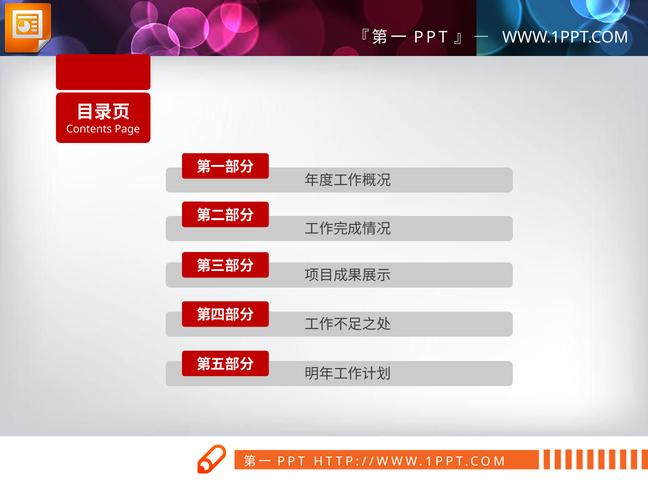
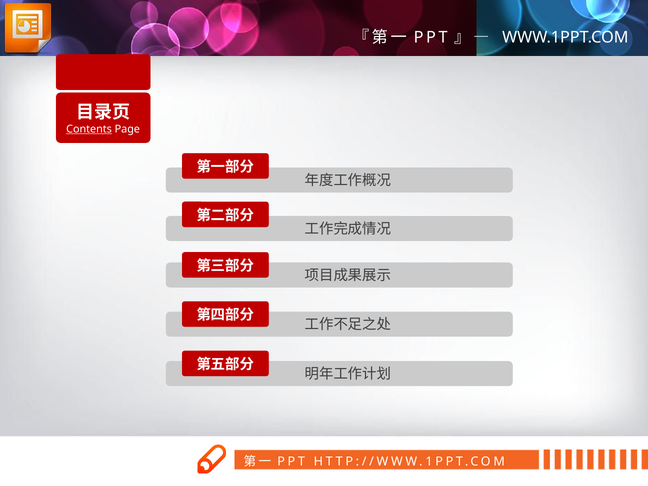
Contents underline: none -> present
